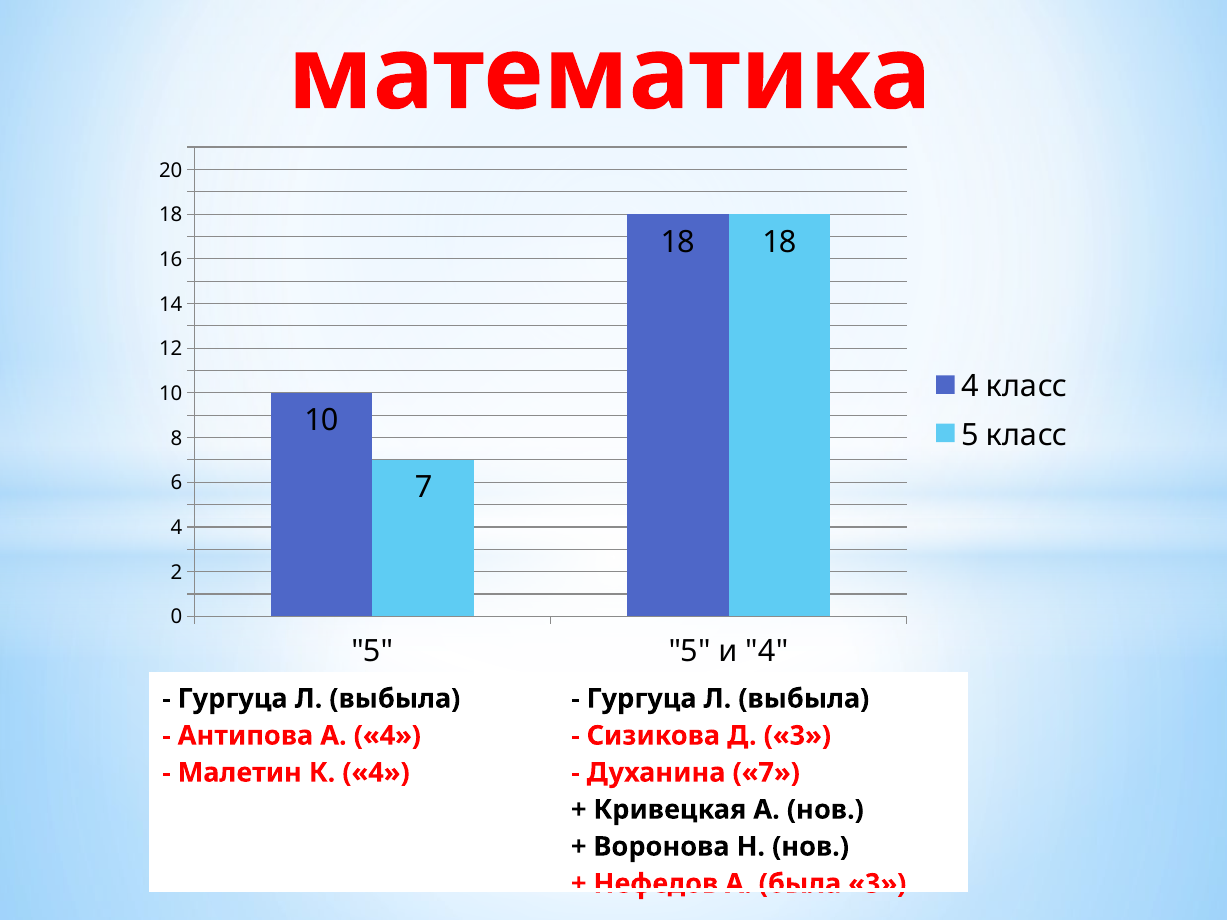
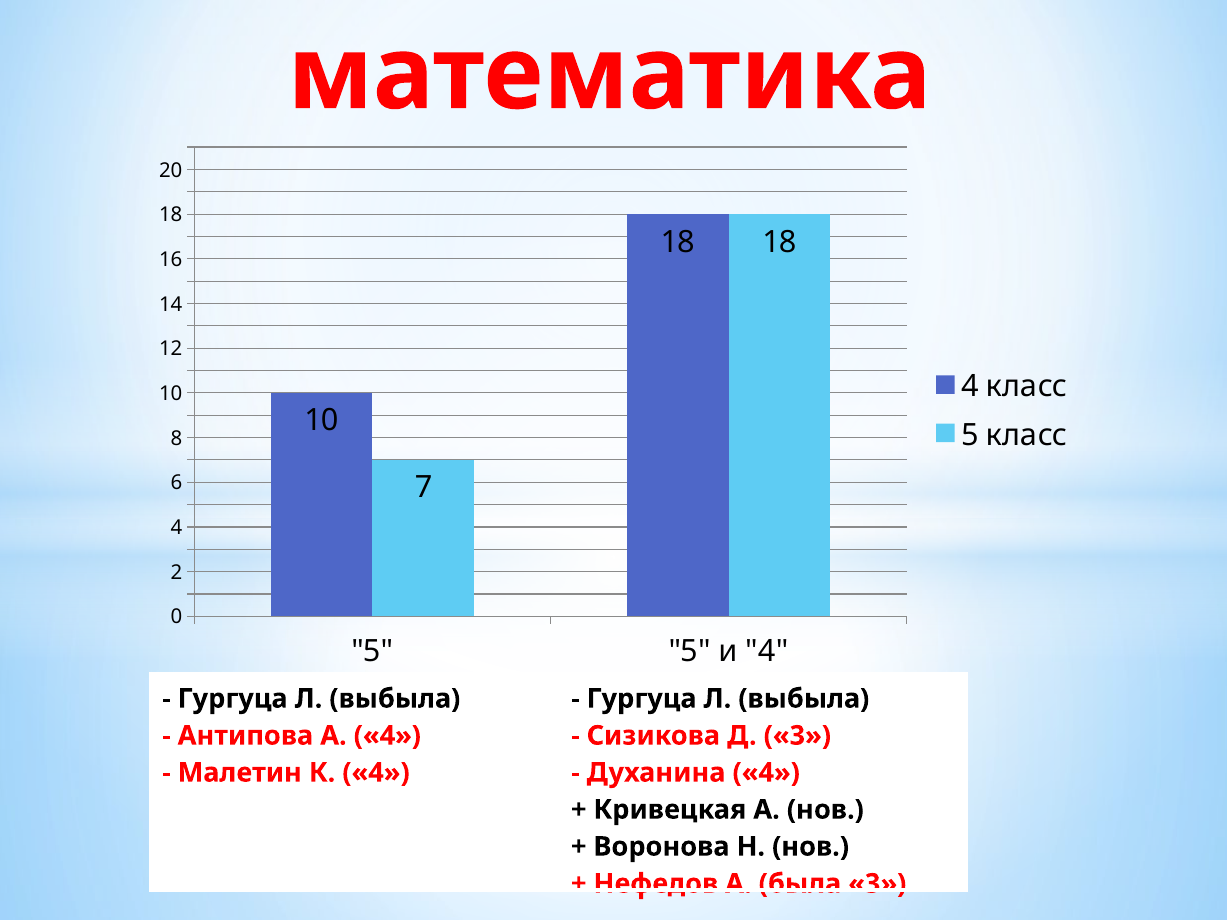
Духанина 7: 7 -> 4
